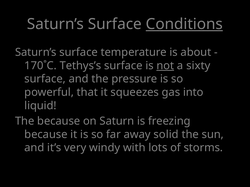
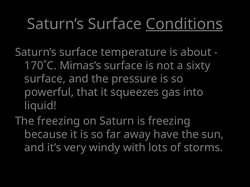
Tethys’s: Tethys’s -> Mimas’s
not underline: present -> none
The because: because -> freezing
solid: solid -> have
